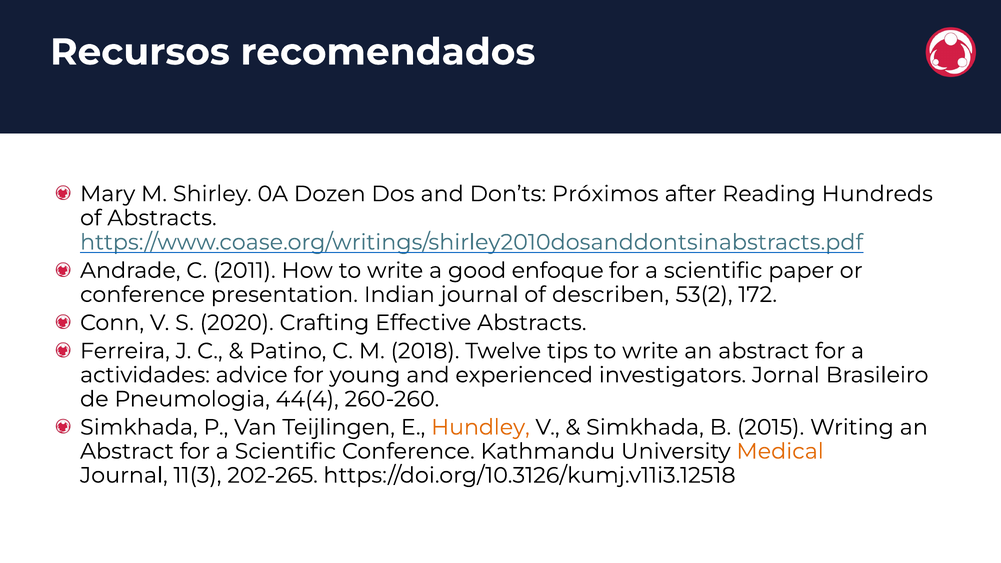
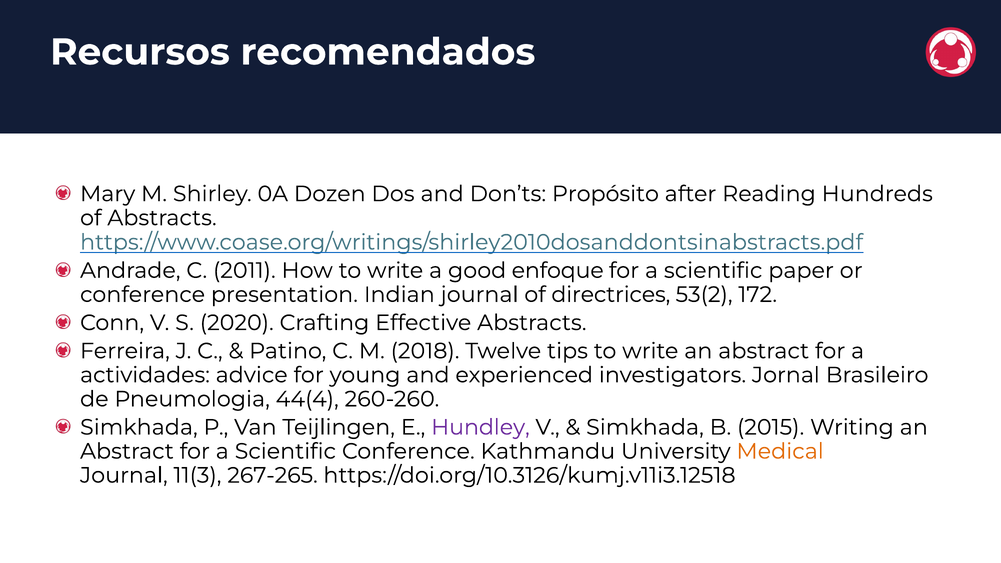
Próximos: Próximos -> Propósito
describen: describen -> directrices
Hundley colour: orange -> purple
202-265: 202-265 -> 267-265
